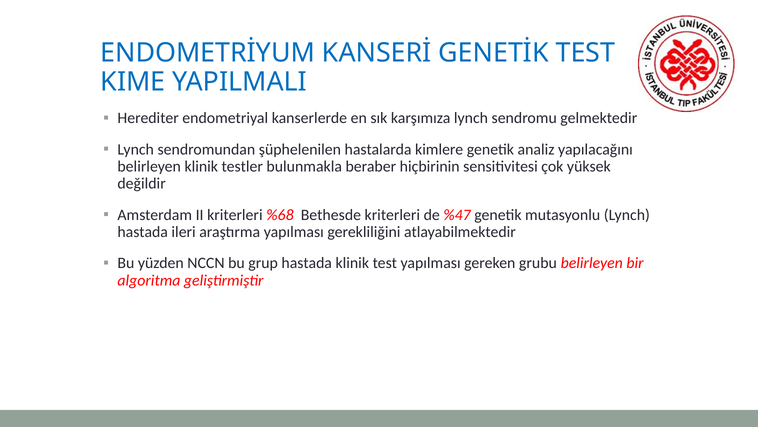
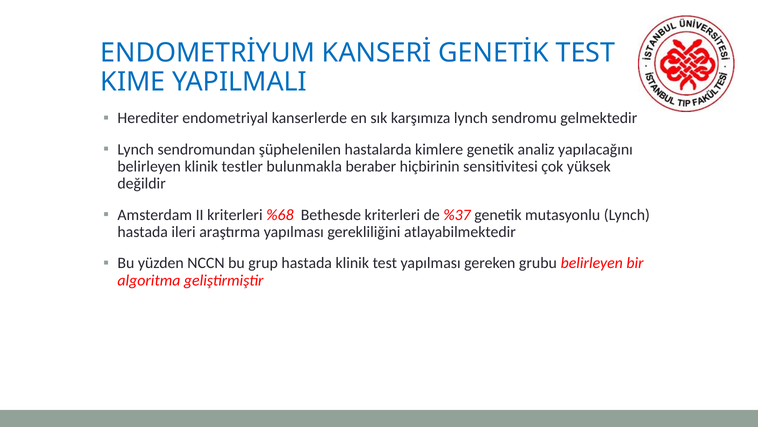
%47: %47 -> %37
